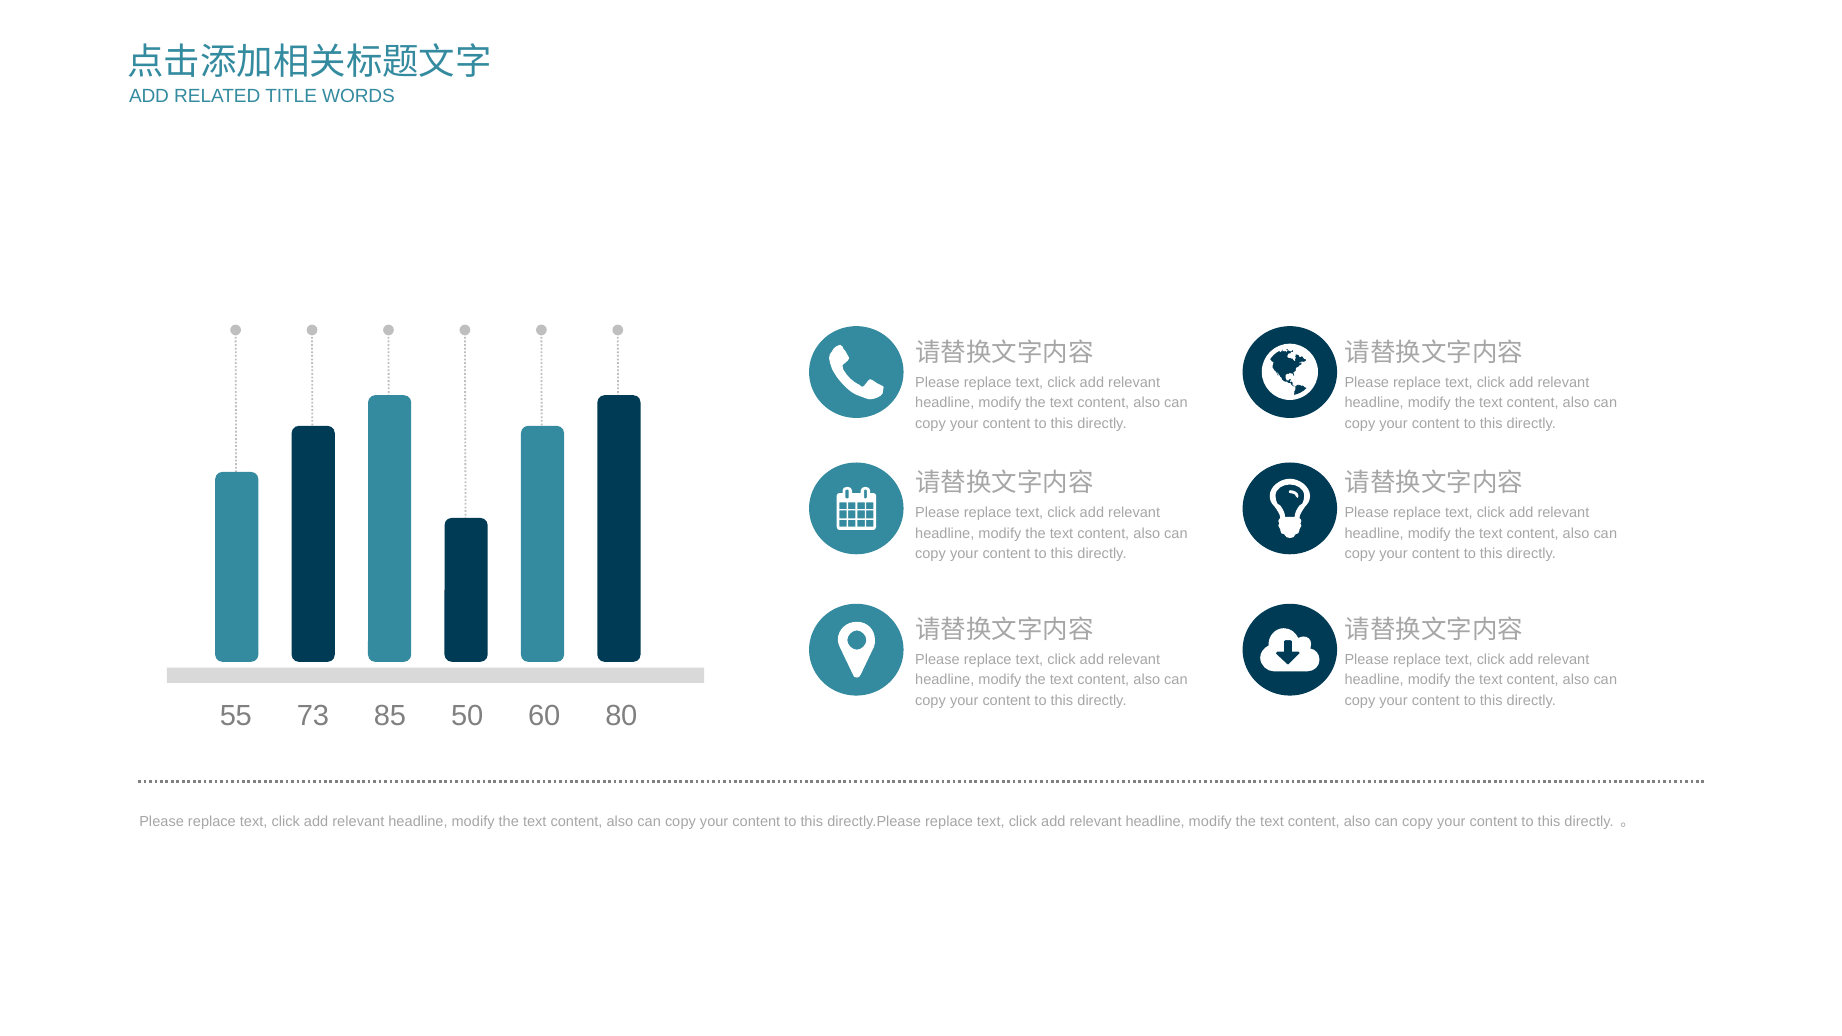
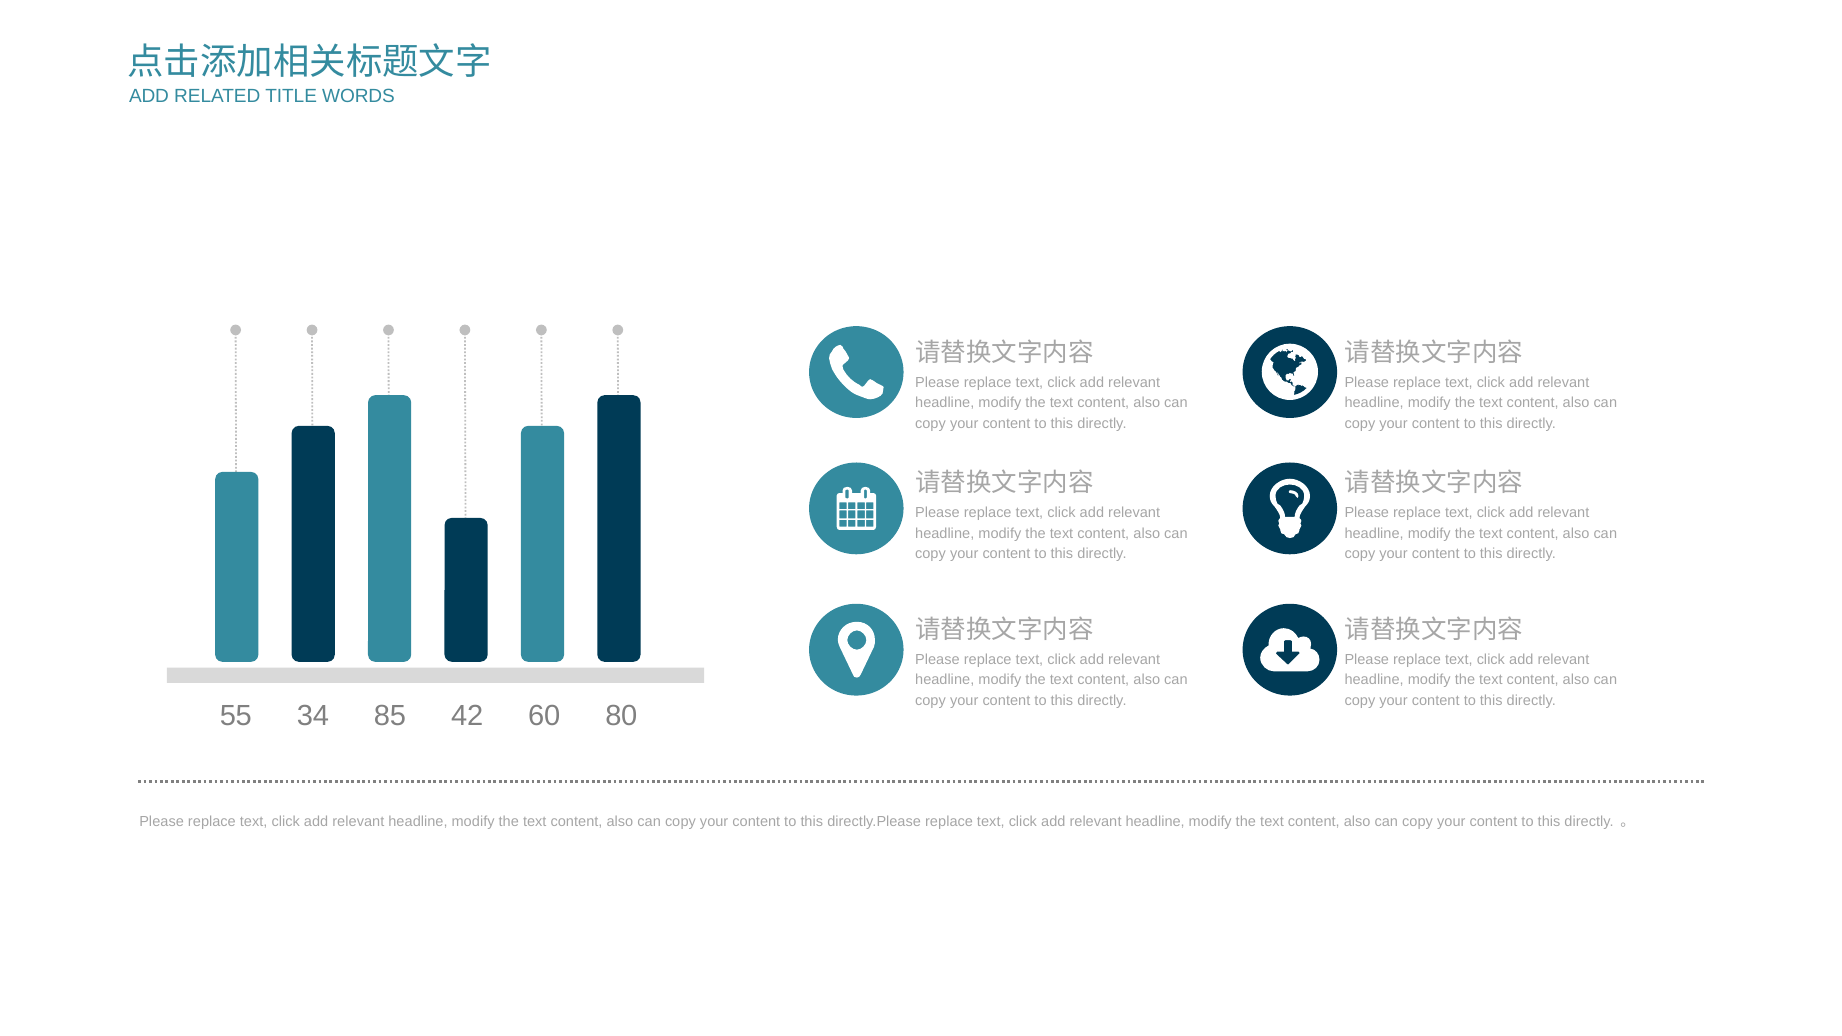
73: 73 -> 34
50: 50 -> 42
